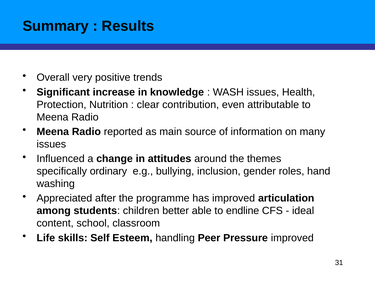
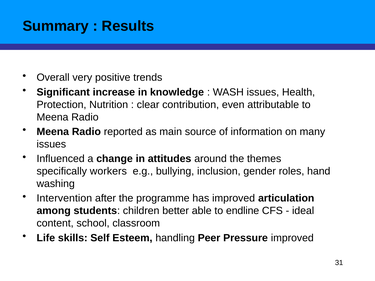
ordinary: ordinary -> workers
Appreciated: Appreciated -> Intervention
